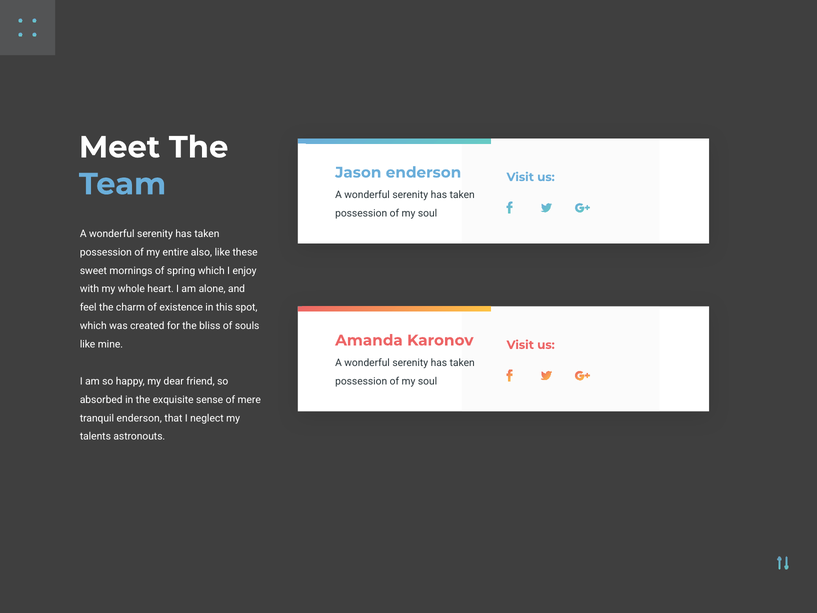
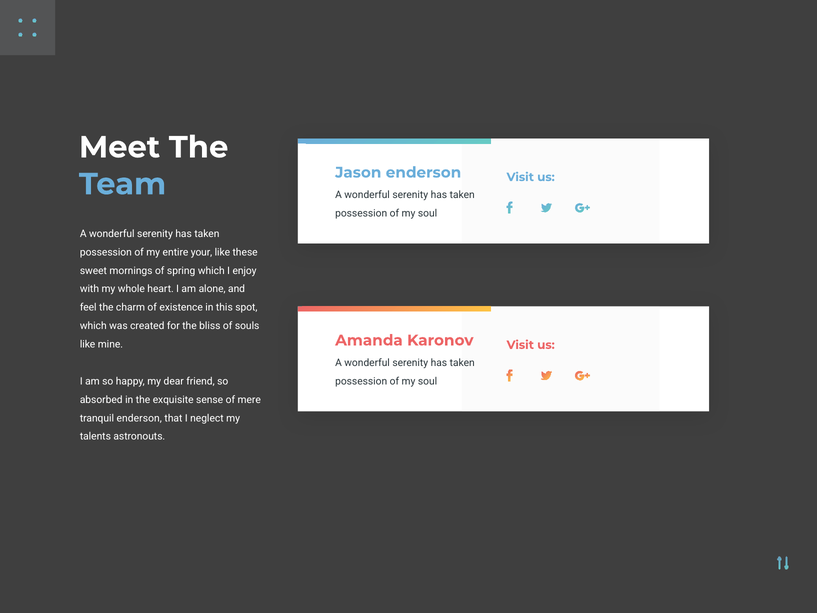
also: also -> your
